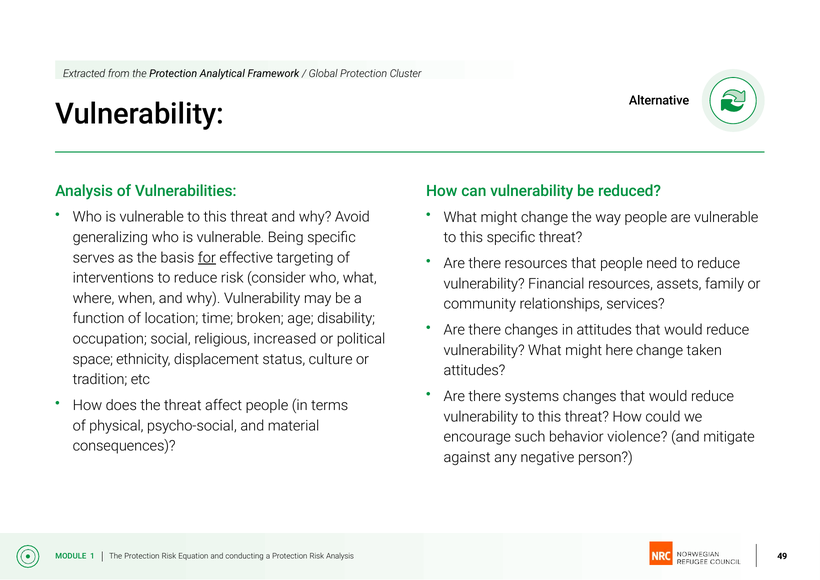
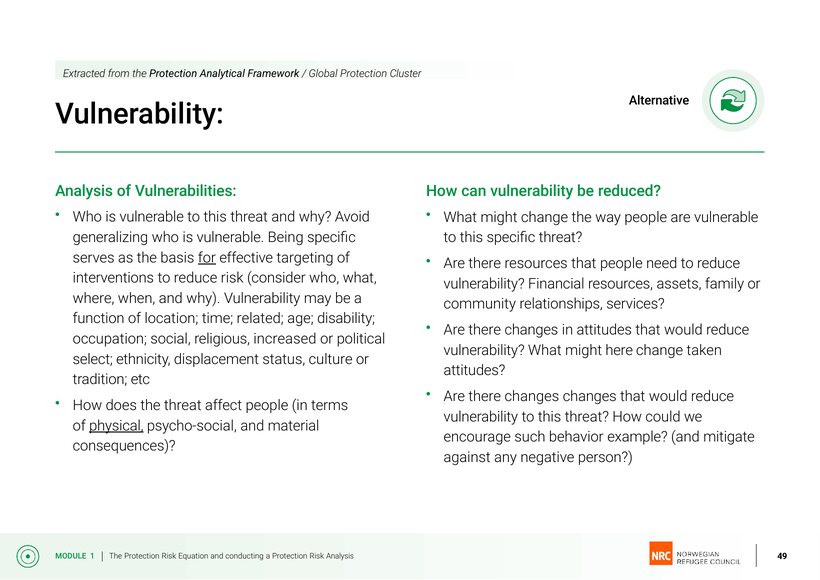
broken: broken -> related
space: space -> select
systems at (532, 396): systems -> changes
physical underline: none -> present
violence: violence -> example
